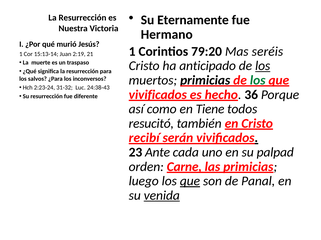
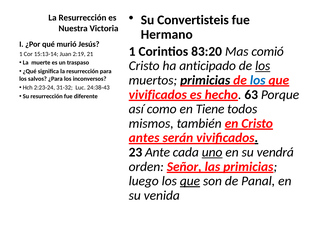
Eternamente: Eternamente -> Convertisteis
79:20: 79:20 -> 83:20
seréis: seréis -> comió
los at (258, 80) colour: green -> blue
36: 36 -> 63
resucitó: resucitó -> mismos
recibí: recibí -> antes
uno underline: none -> present
palpad: palpad -> vendrá
Carne: Carne -> Señor
venida underline: present -> none
